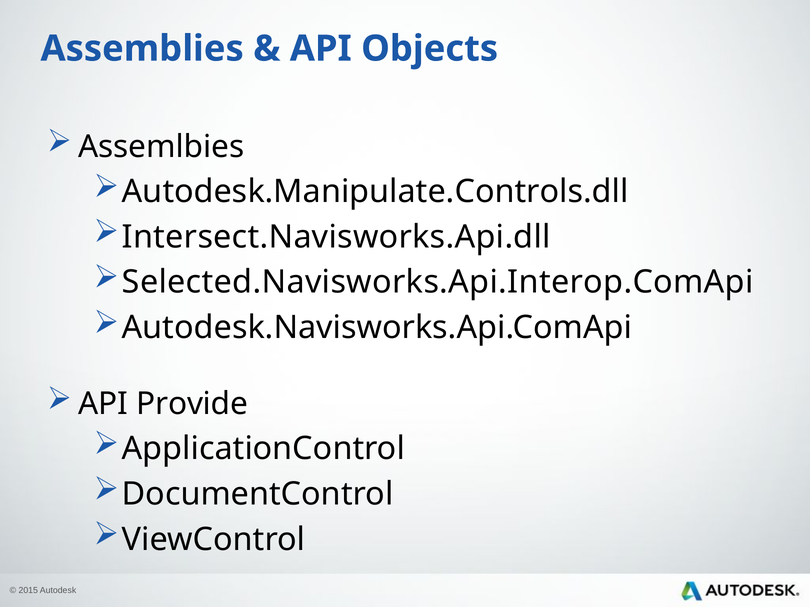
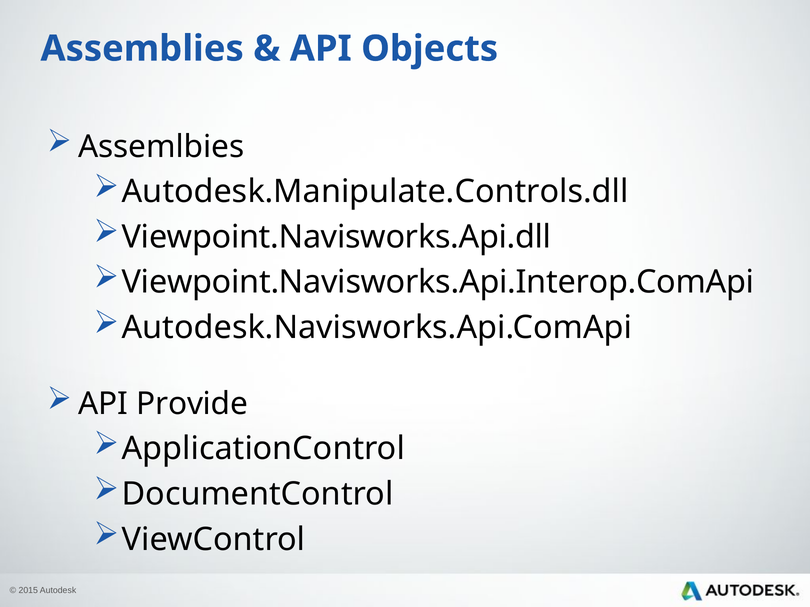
Intersect.Navisworks.Api.dll: Intersect.Navisworks.Api.dll -> Viewpoint.Navisworks.Api.dll
Selected.Navisworks.Api.Interop.ComApi: Selected.Navisworks.Api.Interop.ComApi -> Viewpoint.Navisworks.Api.Interop.ComApi
